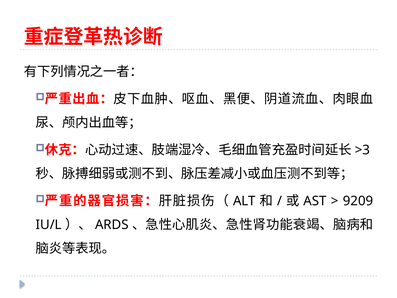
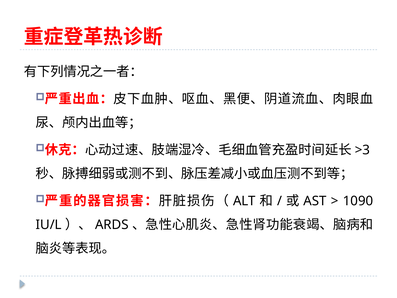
9209: 9209 -> 1090
